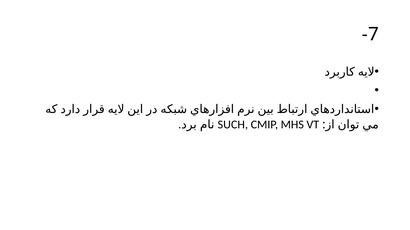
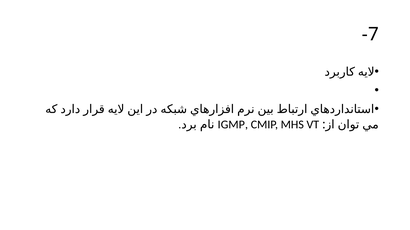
SUCH: SUCH -> IGMP
